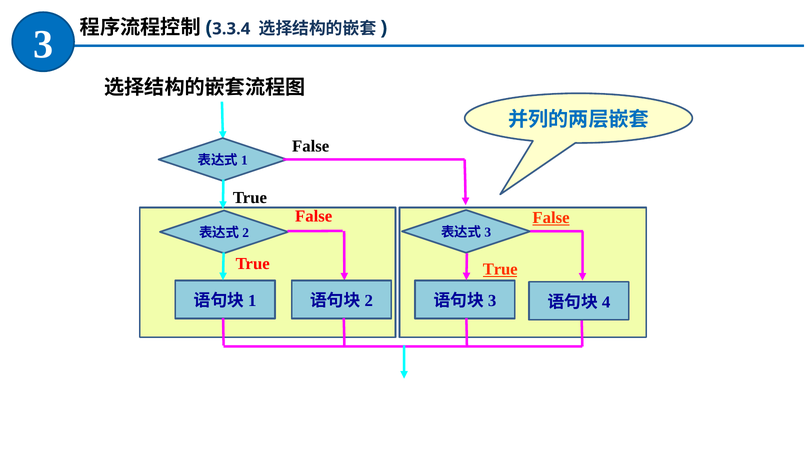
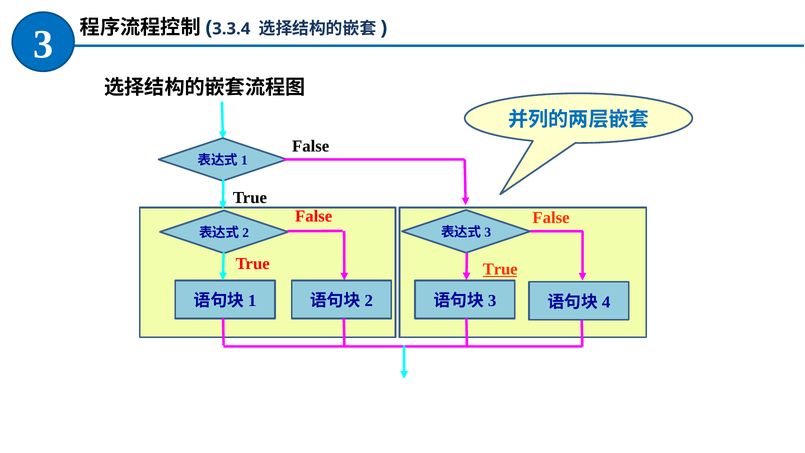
False at (551, 218) underline: present -> none
